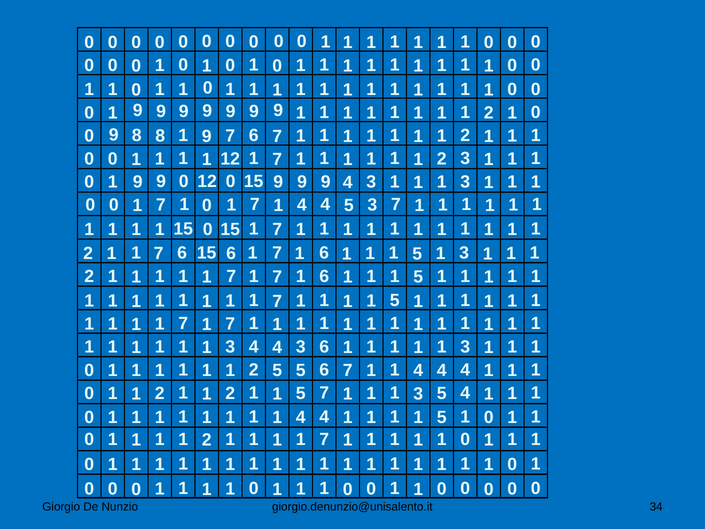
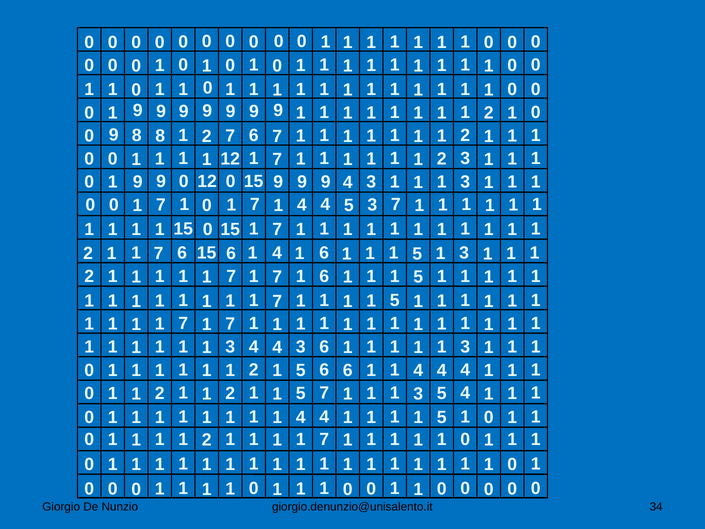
8 1 9: 9 -> 2
6 1 7: 7 -> 4
5 at (277, 370): 5 -> 1
5 6 7: 7 -> 6
